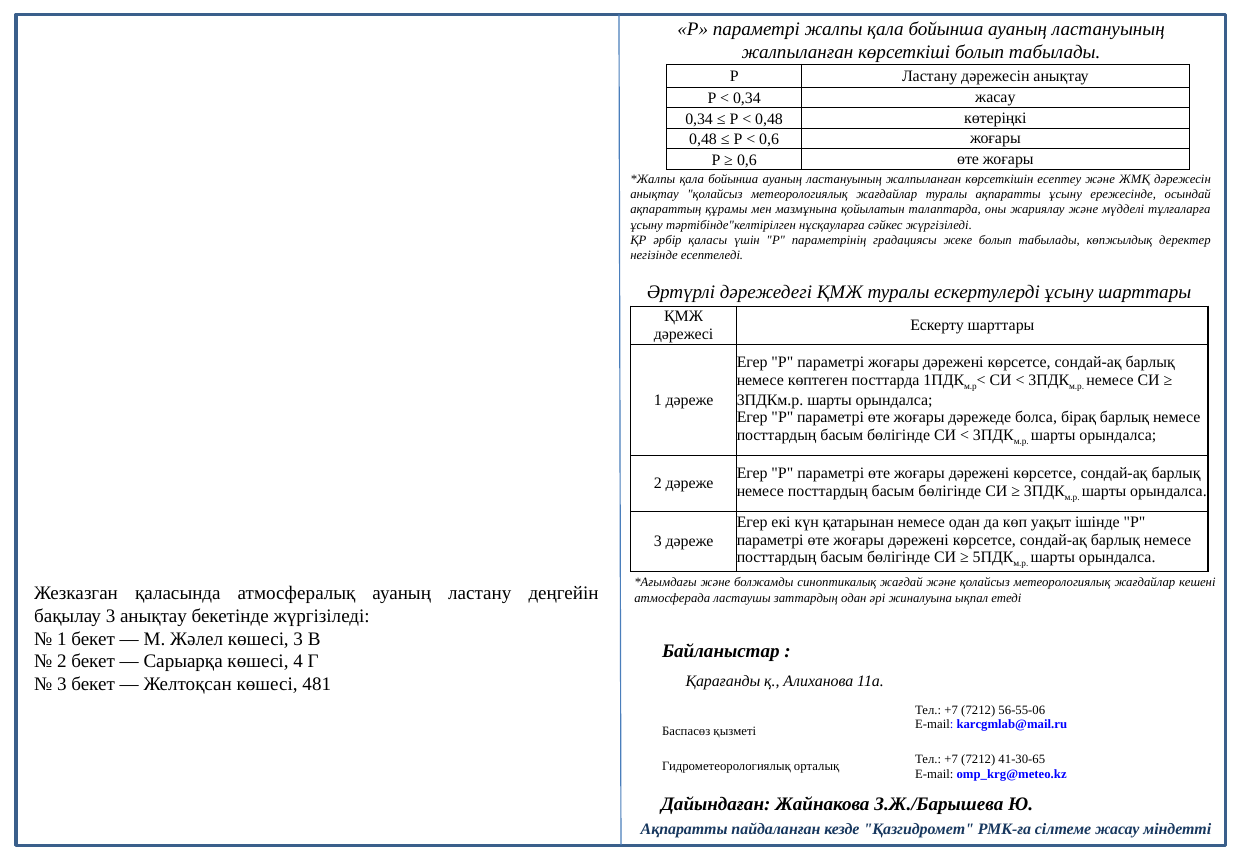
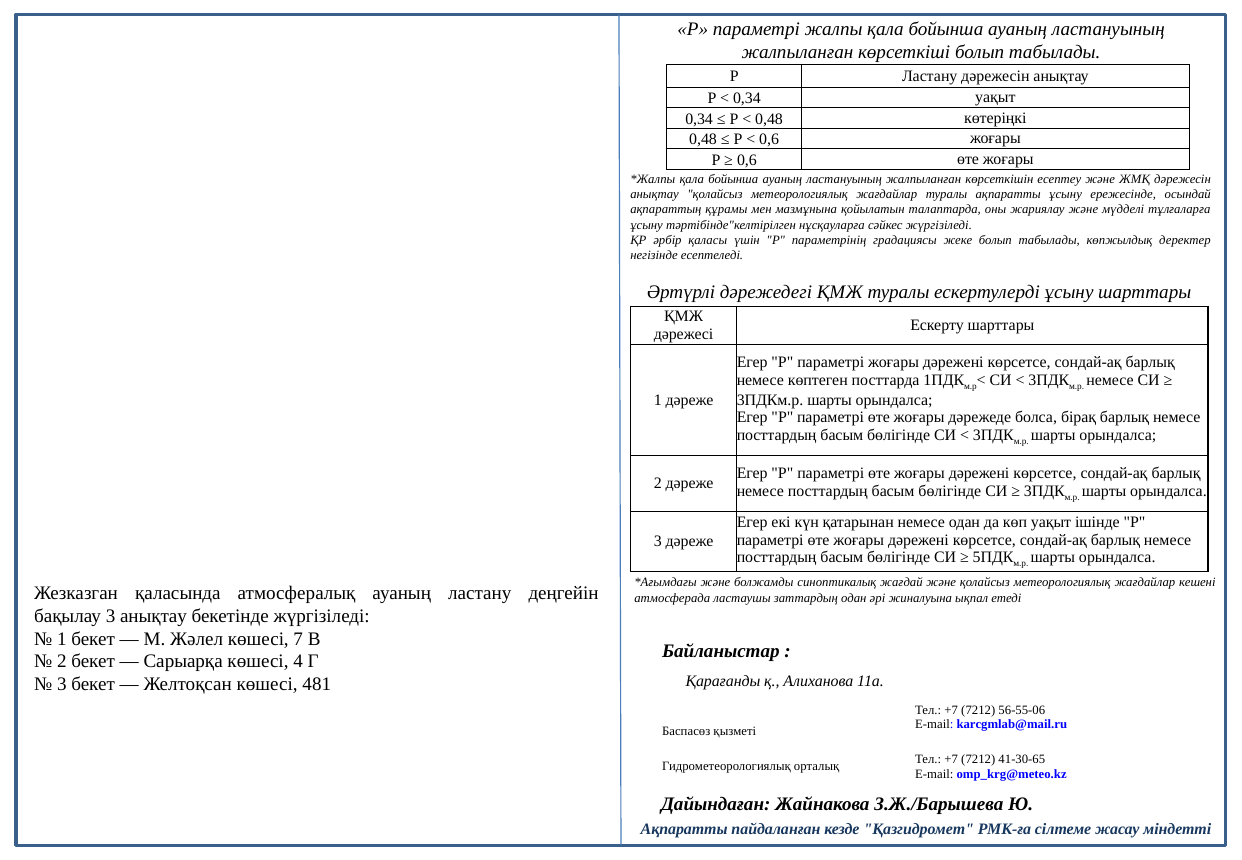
0,34 жасау: жасау -> уақыт
көшесі 3: 3 -> 7
